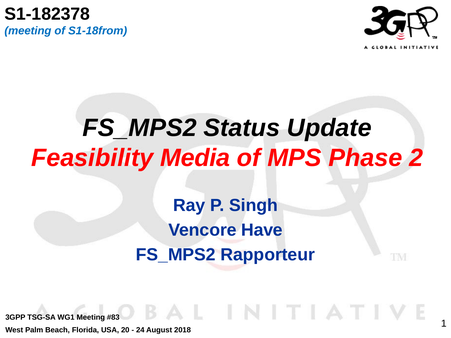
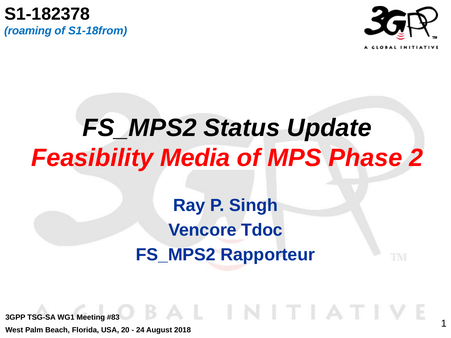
meeting at (28, 31): meeting -> roaming
Have: Have -> Tdoc
